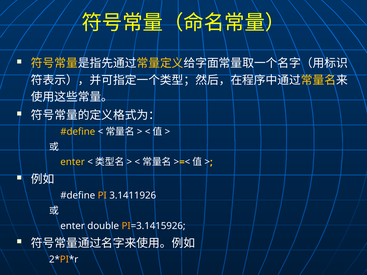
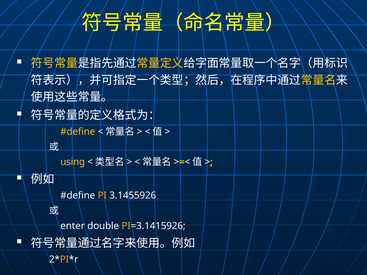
enter at (73, 162): enter -> using
3.1411926: 3.1411926 -> 3.1455926
